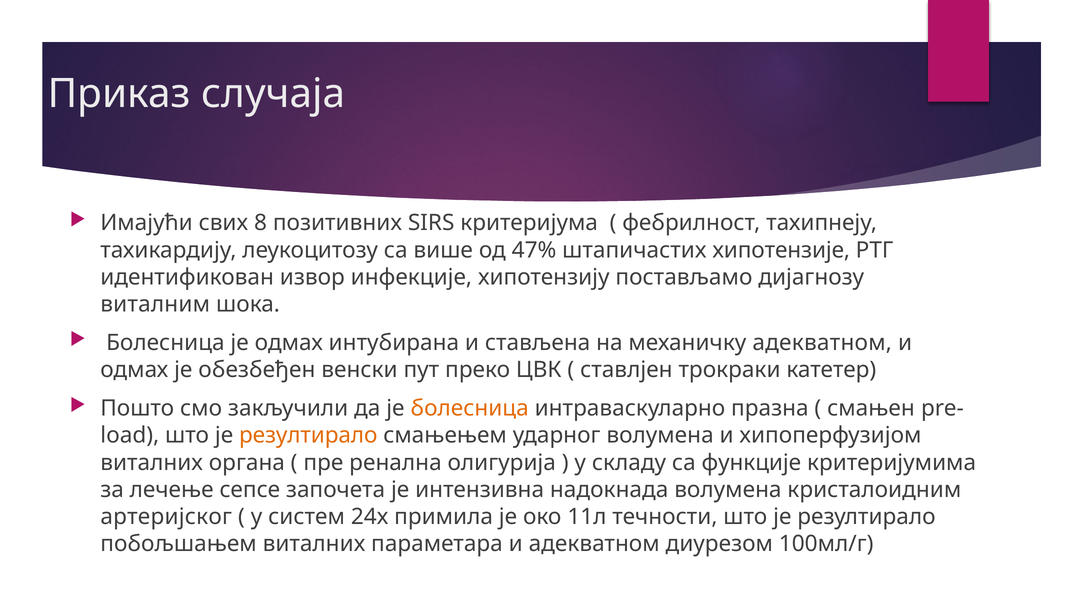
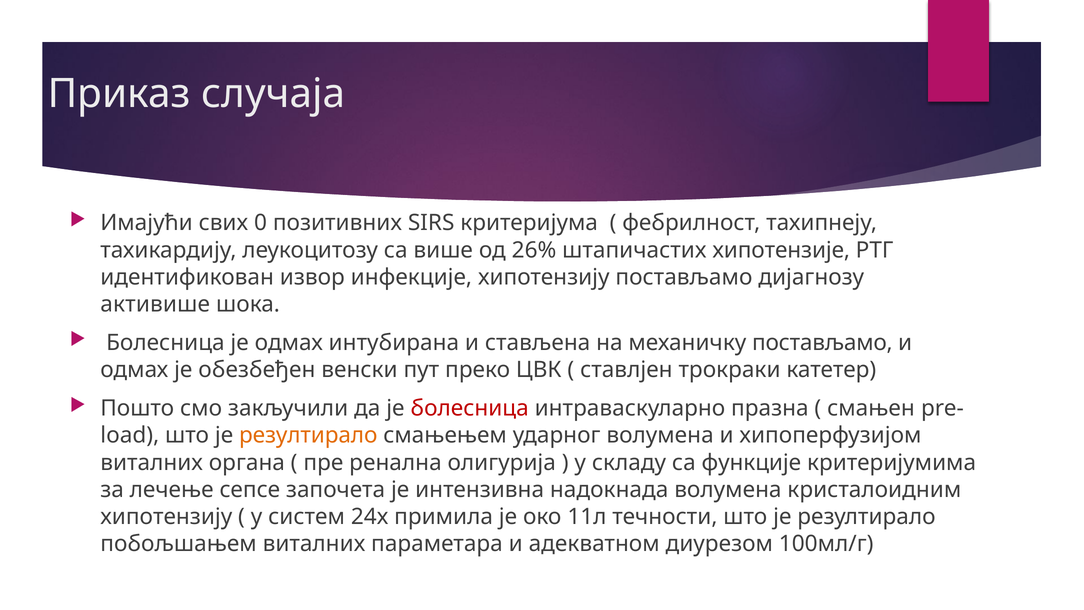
8: 8 -> 0
47%: 47% -> 26%
виталним: виталним -> активише
механичку адекватном: адекватном -> постављамо
болесница at (470, 408) colour: orange -> red
артеријског at (166, 517): артеријског -> хипотензију
